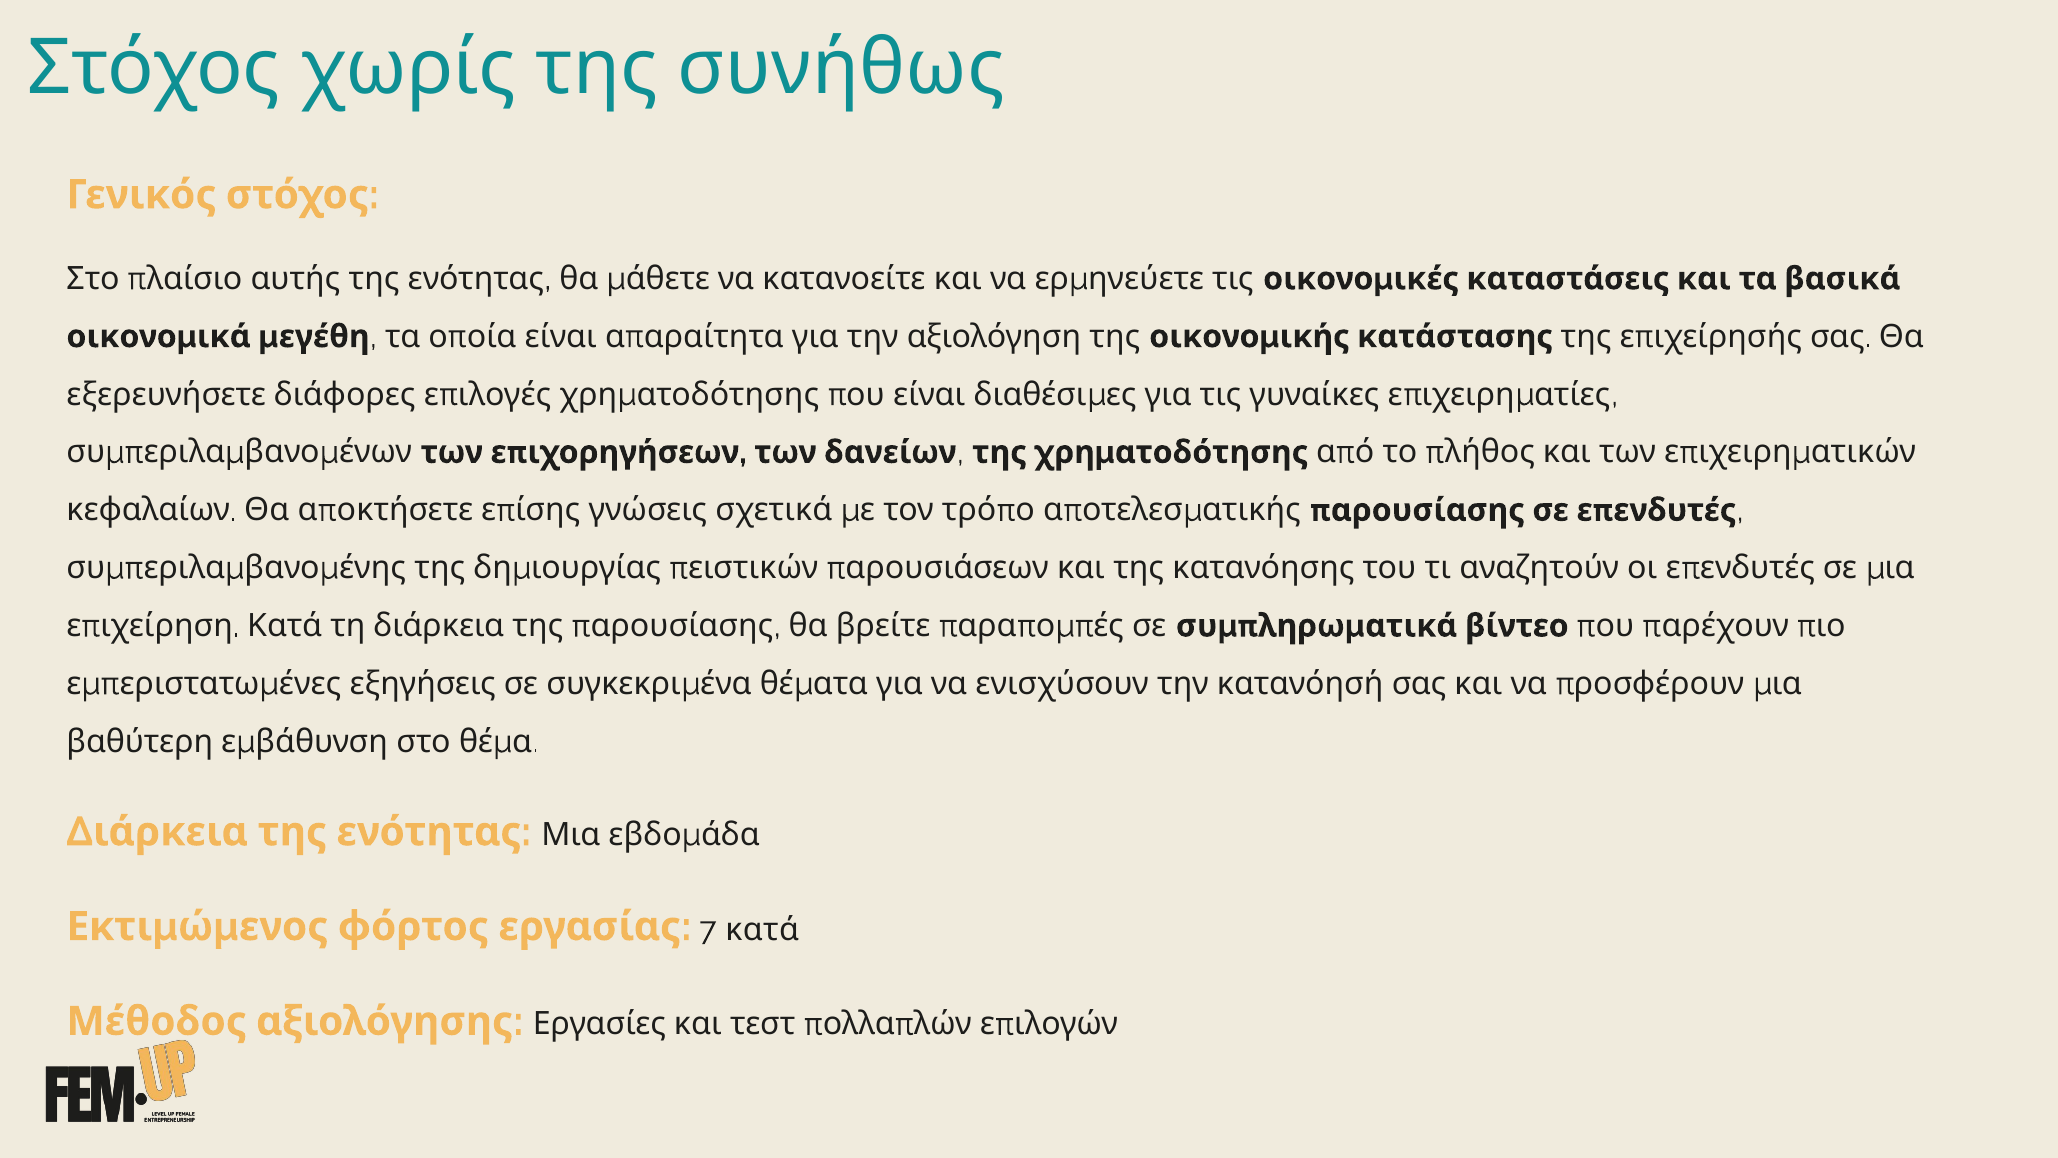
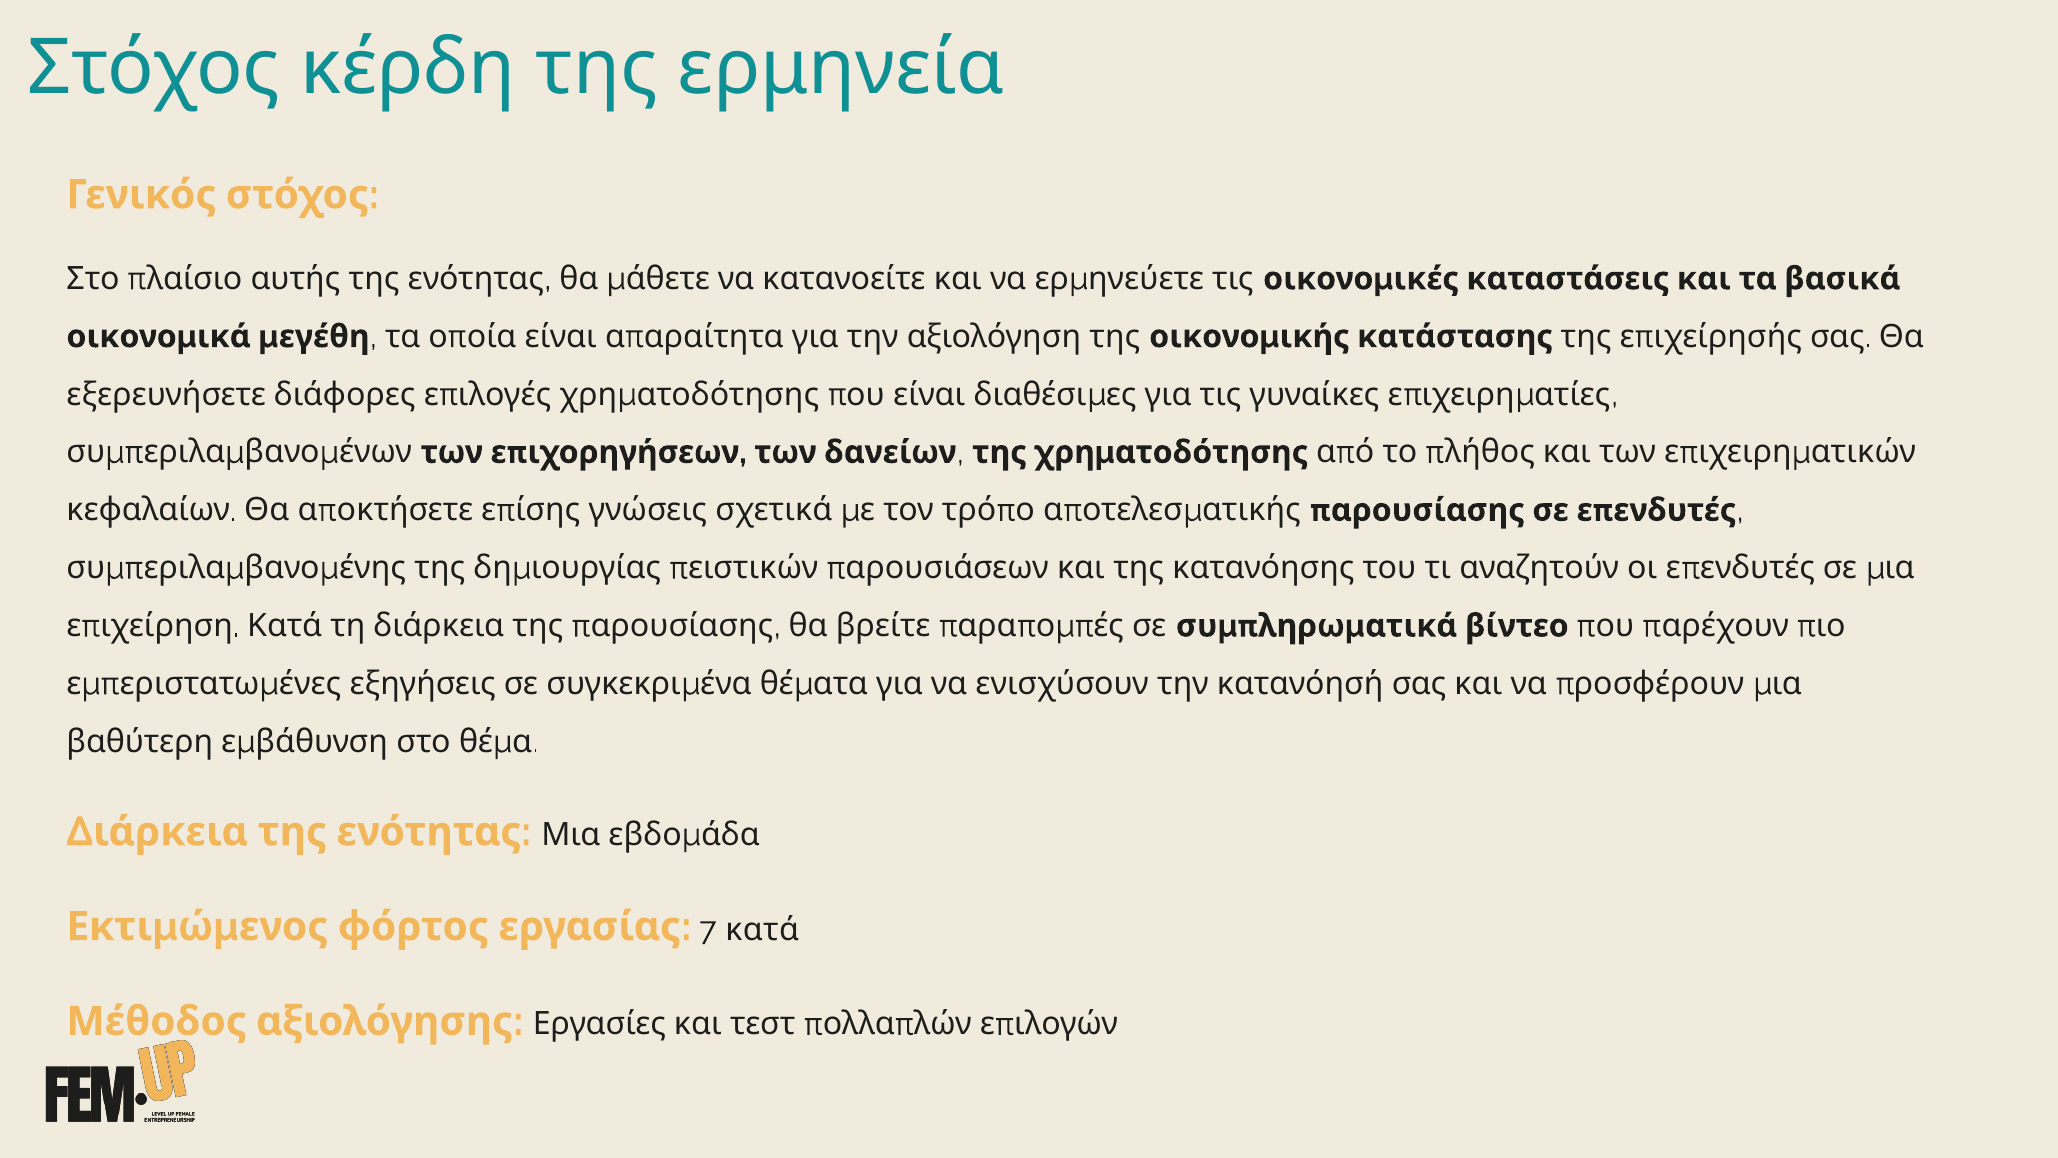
χωρίς: χωρίς -> κέρδη
συνήθως: συνήθως -> ερμηνεία
